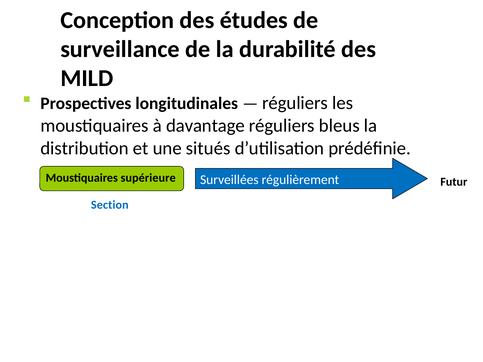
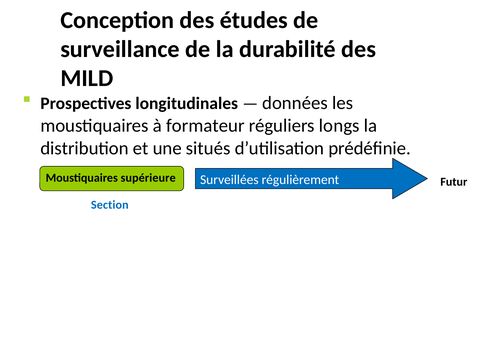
réguliers at (295, 103): réguliers -> données
davantage: davantage -> formateur
bleus: bleus -> longs
